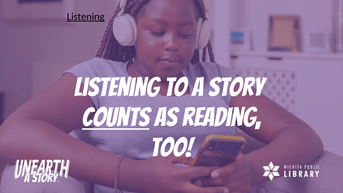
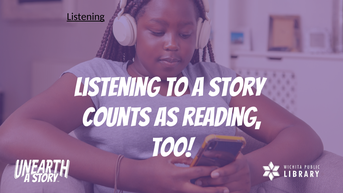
counts underline: present -> none
